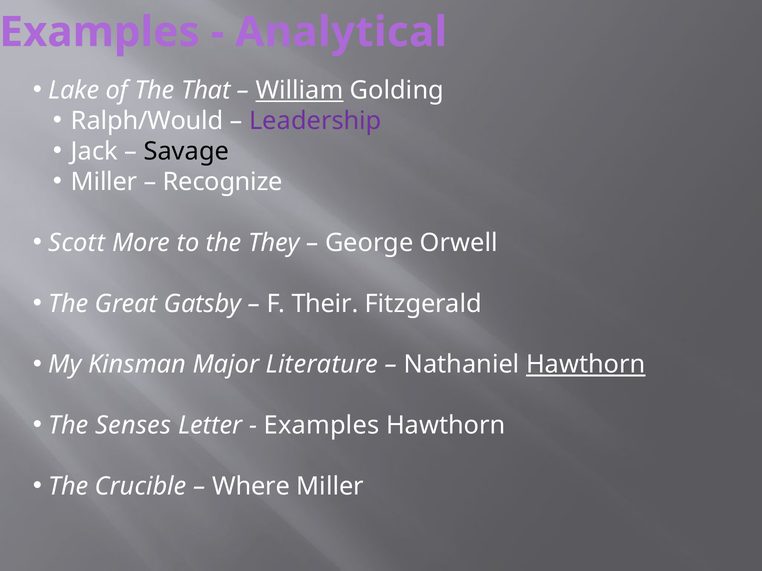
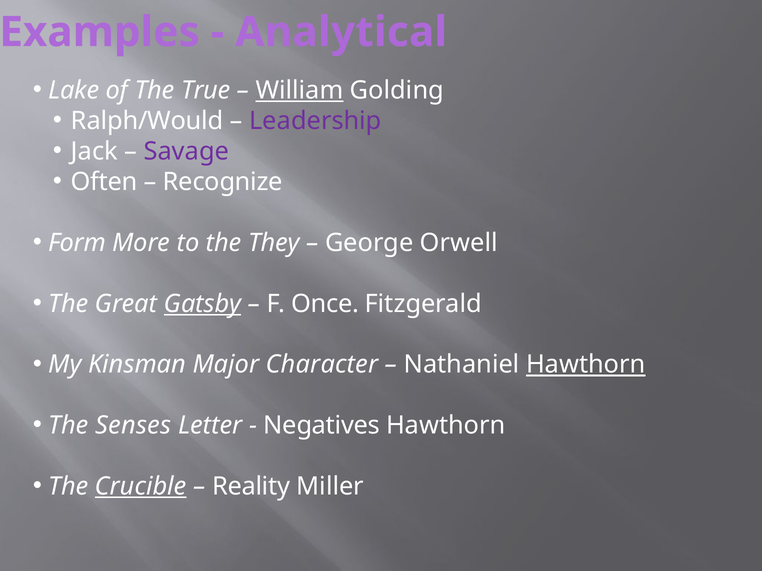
That: That -> True
Savage colour: black -> purple
Miller at (104, 182): Miller -> Often
Scott: Scott -> Form
Gatsby underline: none -> present
Their: Their -> Once
Literature: Literature -> Character
Examples at (322, 426): Examples -> Negatives
Crucible underline: none -> present
Where: Where -> Reality
